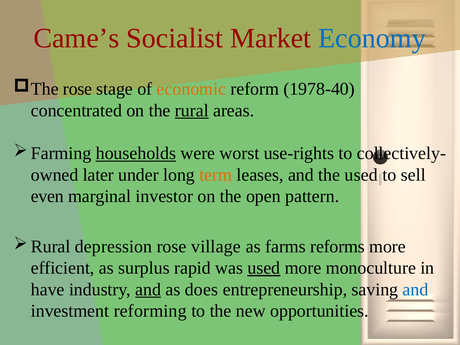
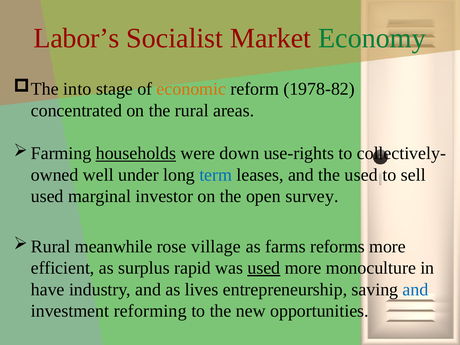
Came’s: Came’s -> Labor’s
Economy colour: blue -> green
rose at (78, 89): rose -> into
1978-40: 1978-40 -> 1978-82
rural underline: present -> none
worst: worst -> down
later: later -> well
term colour: orange -> blue
even at (47, 196): even -> used
pattern: pattern -> survey
depression: depression -> meanwhile
and at (148, 289) underline: present -> none
does: does -> lives
